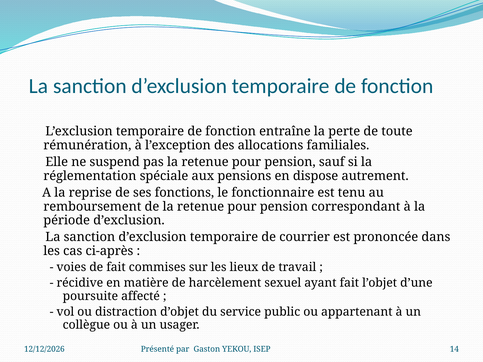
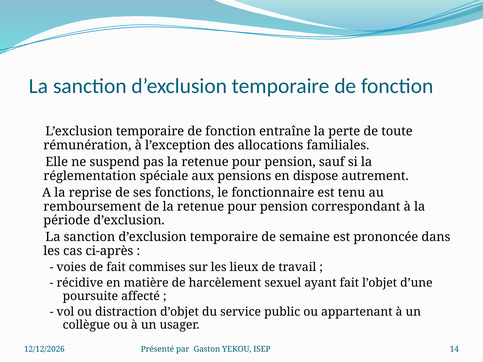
courrier: courrier -> semaine
